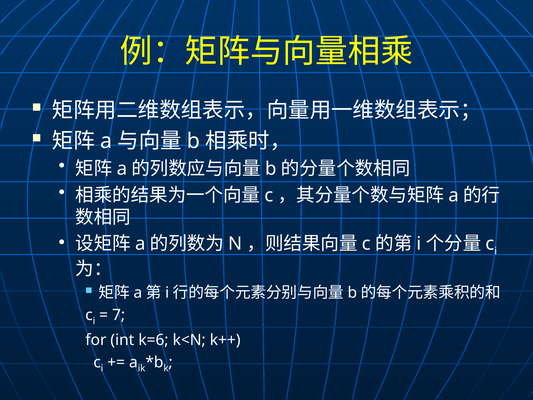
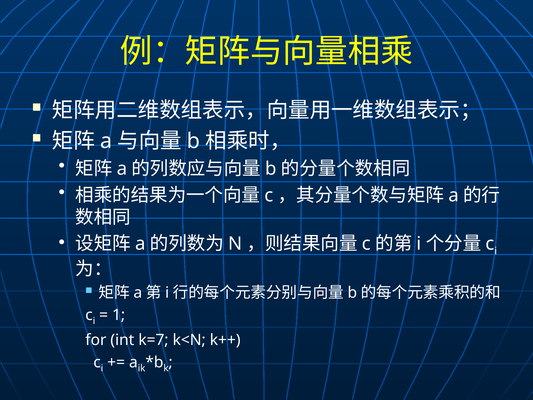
7: 7 -> 1
k=6: k=6 -> k=7
